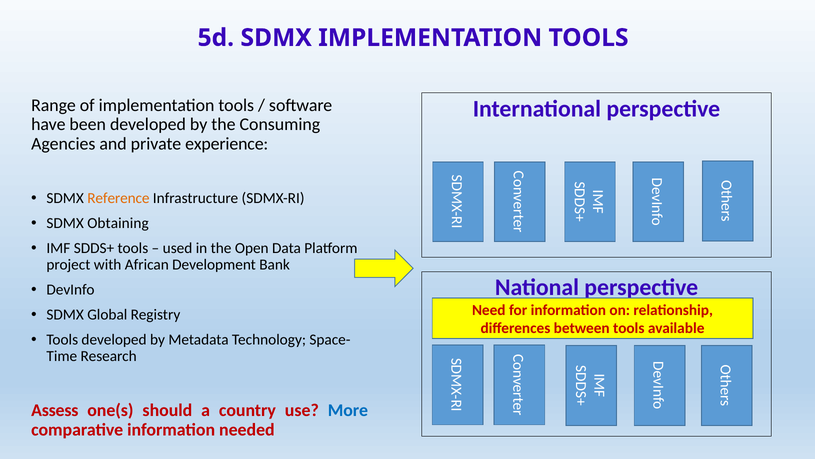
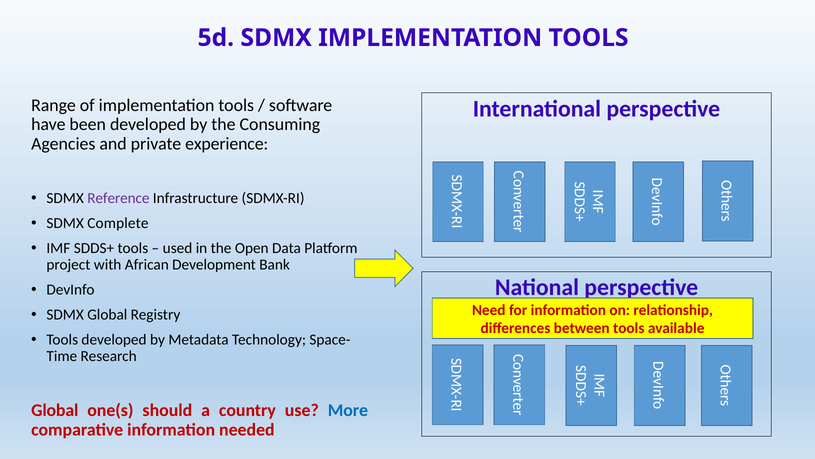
Reference colour: orange -> purple
Obtaining: Obtaining -> Complete
Assess at (55, 410): Assess -> Global
